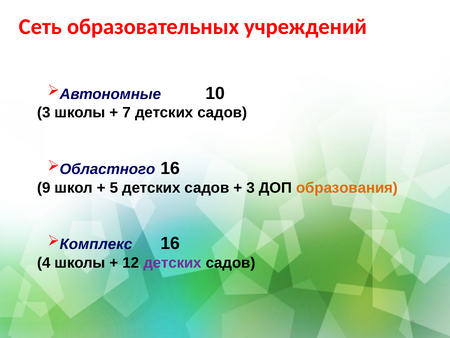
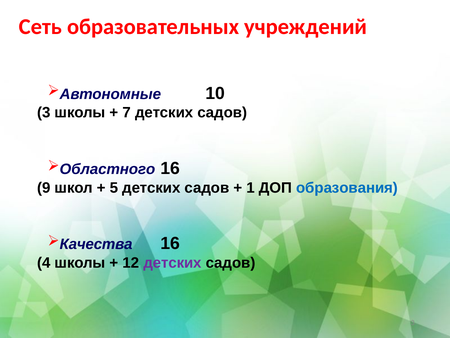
3 at (251, 187): 3 -> 1
образования colour: orange -> blue
Комплекс: Комплекс -> Качества
